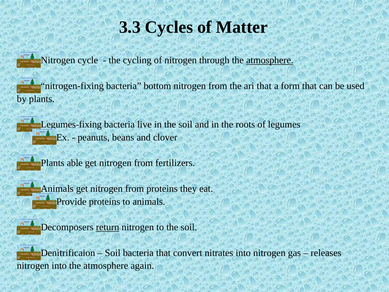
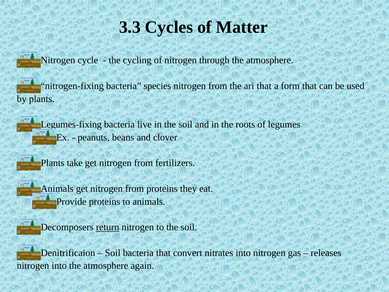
atmosphere at (270, 60) underline: present -> none
bottom: bottom -> species
able: able -> take
